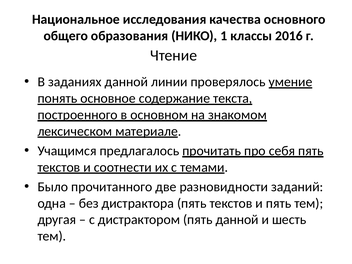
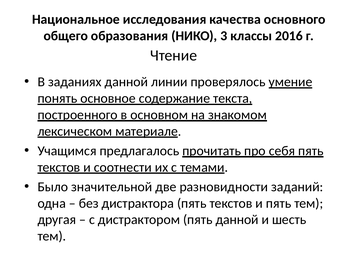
1: 1 -> 3
прочитанного: прочитанного -> значительной
